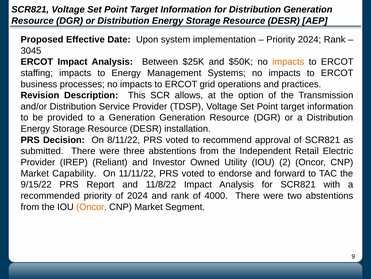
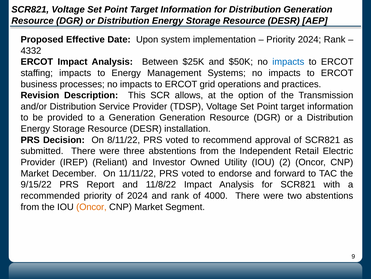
3045: 3045 -> 4332
impacts at (288, 62) colour: orange -> blue
Capability: Capability -> December
